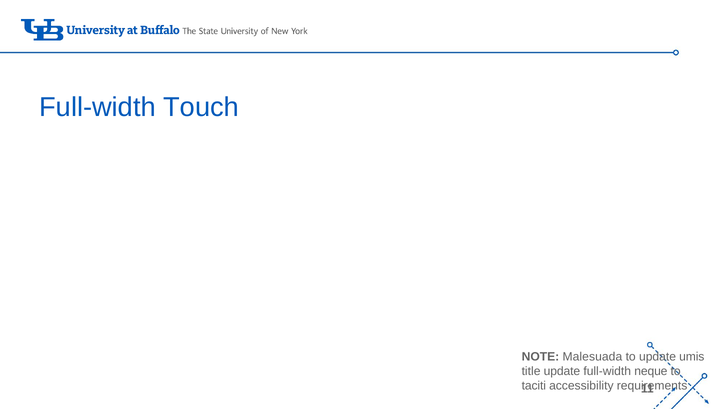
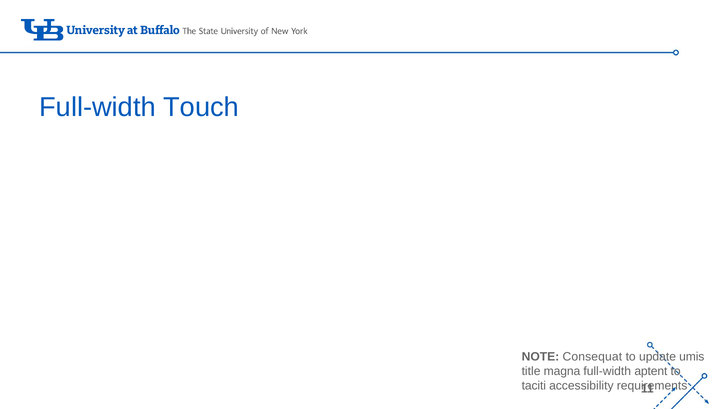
Malesuada: Malesuada -> Consequat
title update: update -> magna
neque: neque -> aptent
